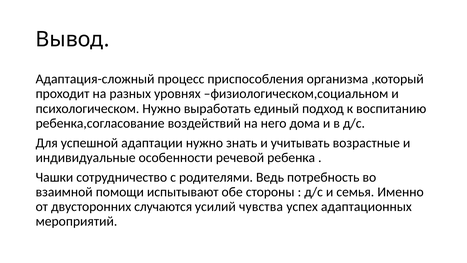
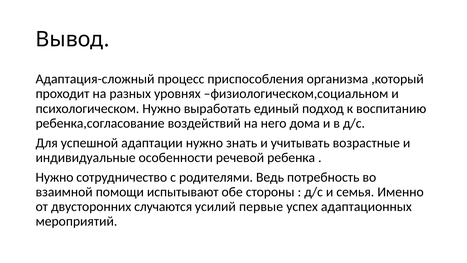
Чашки at (54, 177): Чашки -> Нужно
чувства: чувства -> первые
